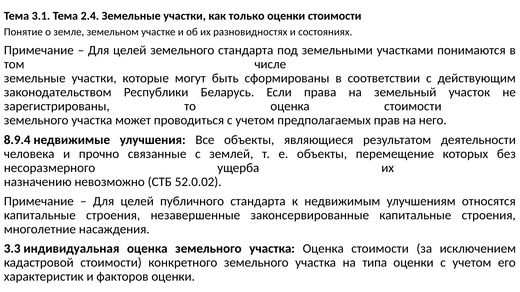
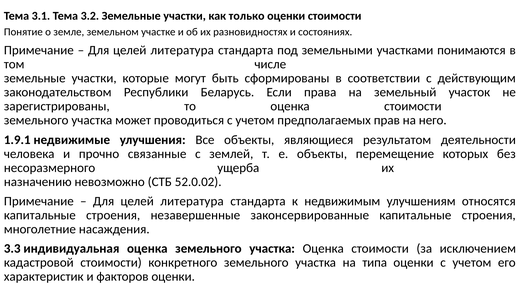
2.4: 2.4 -> 3.2
земельного at (182, 50): земельного -> литература
8.9.4: 8.9.4 -> 1.9.1
публичного at (192, 202): публичного -> литература
